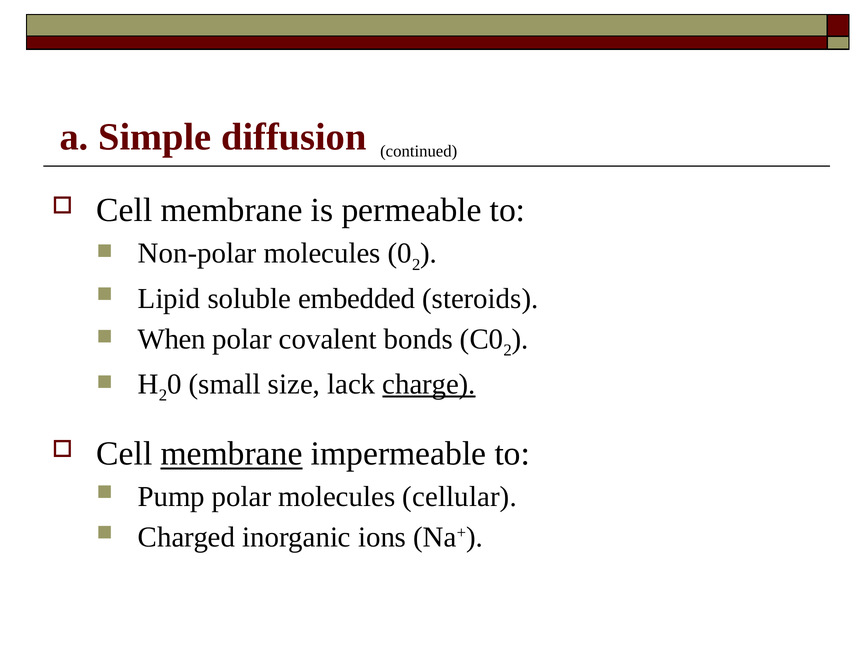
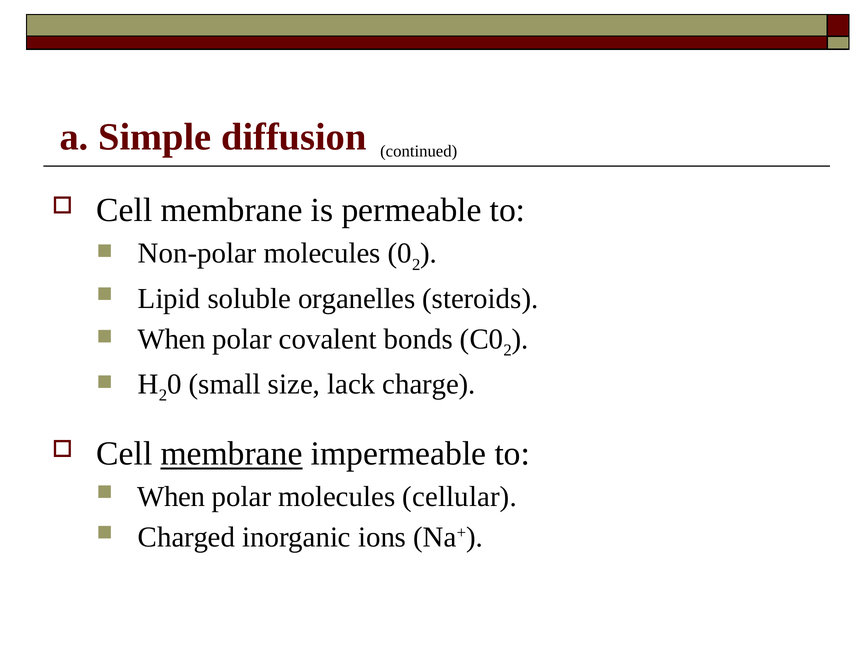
embedded: embedded -> organelles
charge underline: present -> none
Pump at (171, 496): Pump -> When
